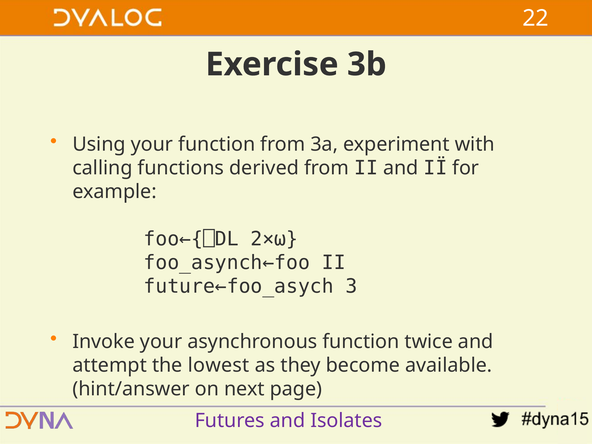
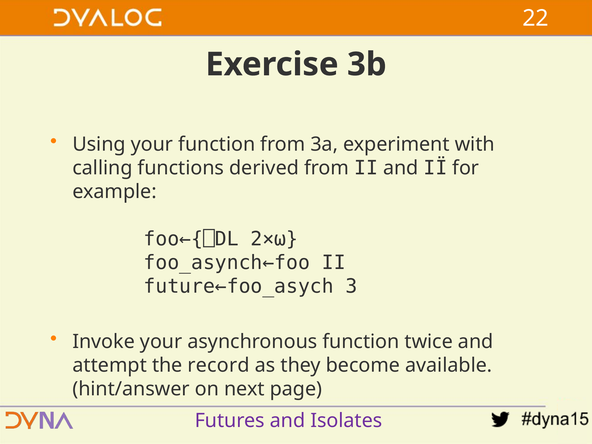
lowest: lowest -> record
